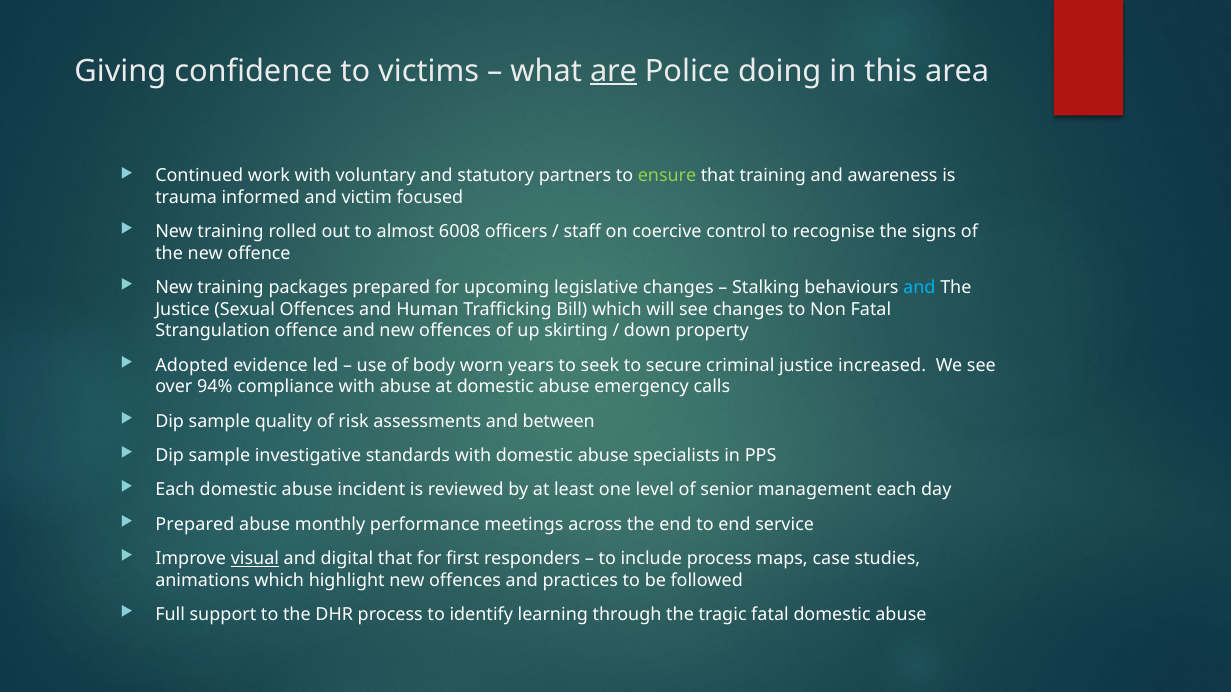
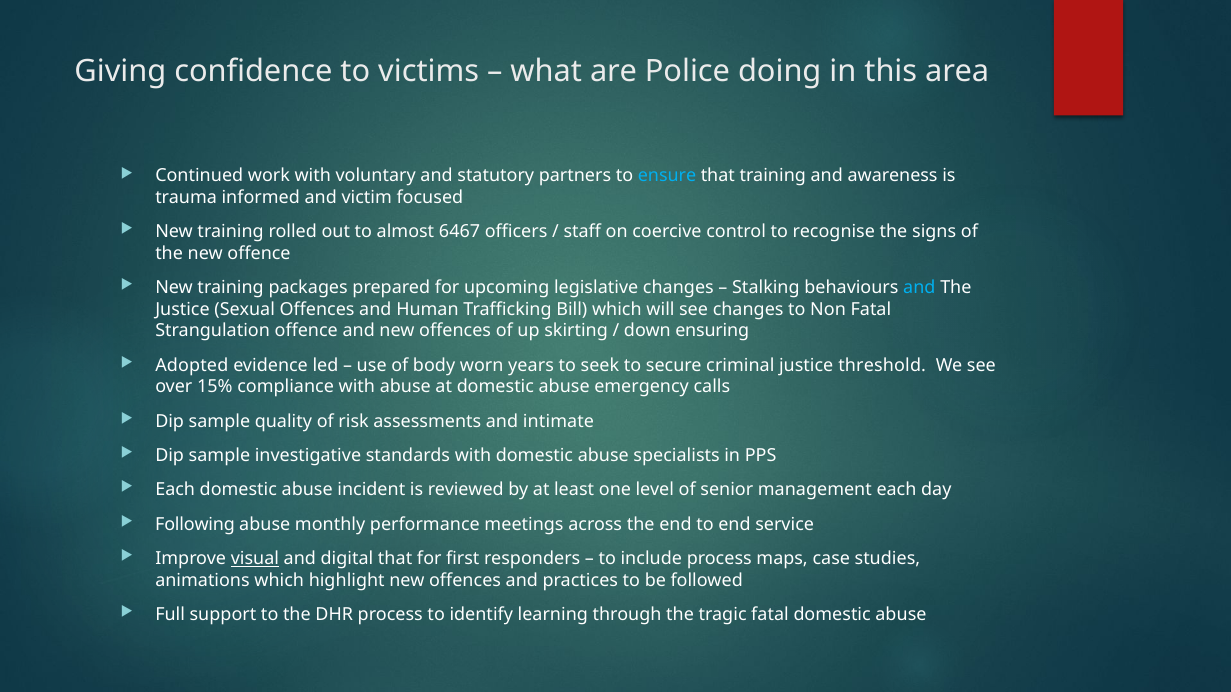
are underline: present -> none
ensure colour: light green -> light blue
6008: 6008 -> 6467
property: property -> ensuring
increased: increased -> threshold
94%: 94% -> 15%
between: between -> intimate
Prepared at (195, 525): Prepared -> Following
